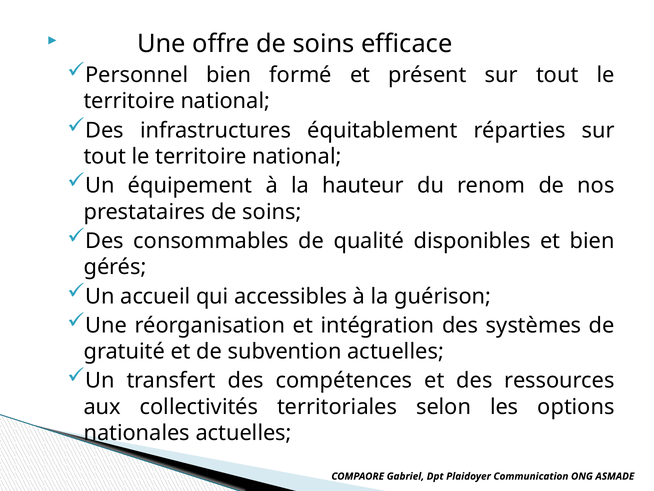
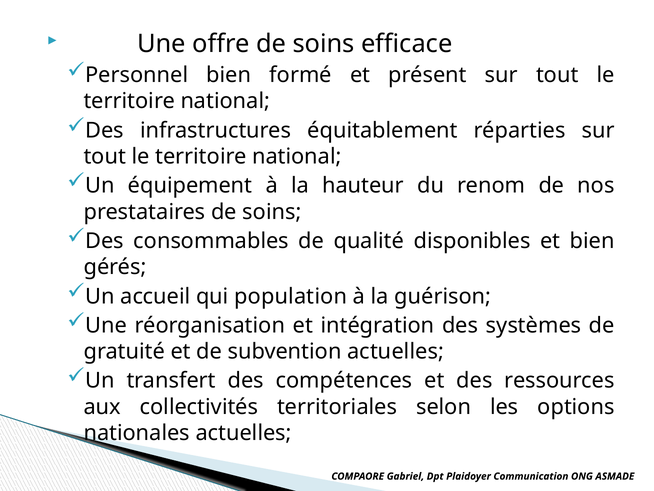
accessibles: accessibles -> population
